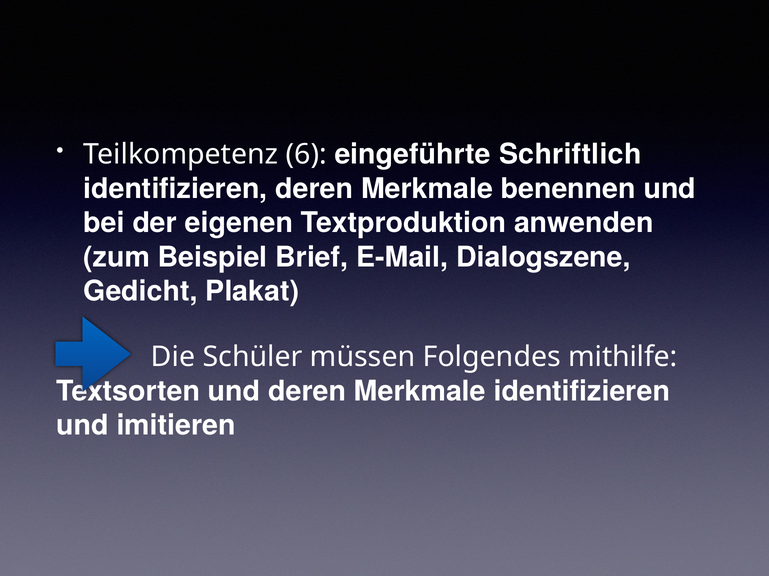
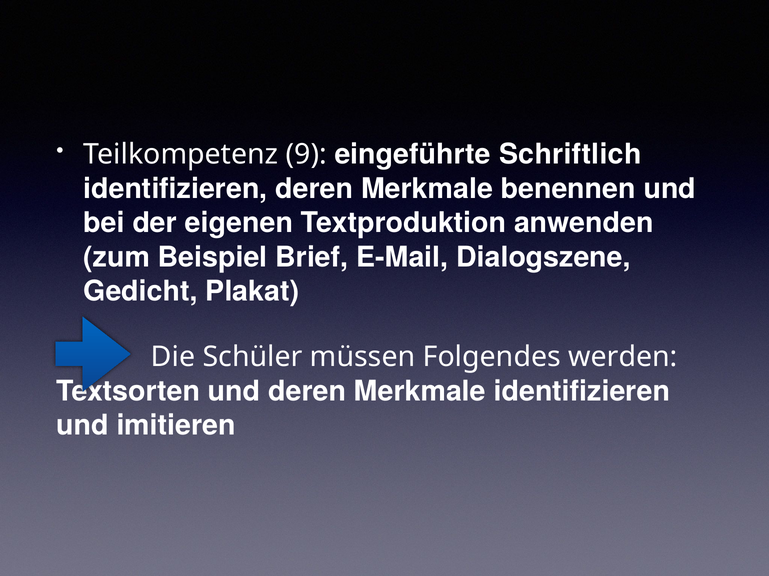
6: 6 -> 9
mithilfe: mithilfe -> werden
